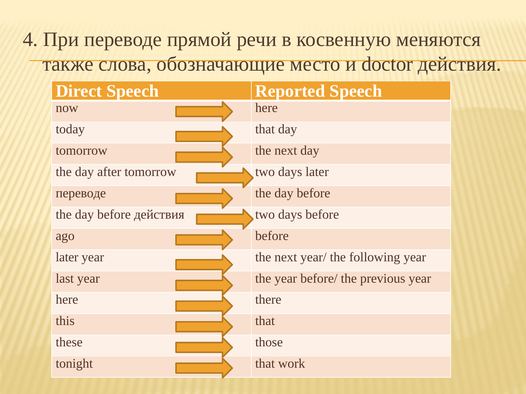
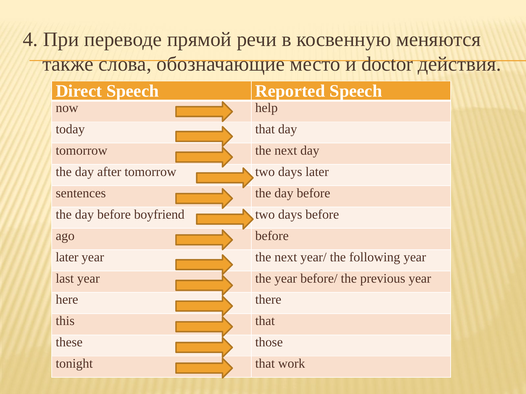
now here: here -> help
переводе at (81, 193): переводе -> sentences
before действия: действия -> boyfriend
